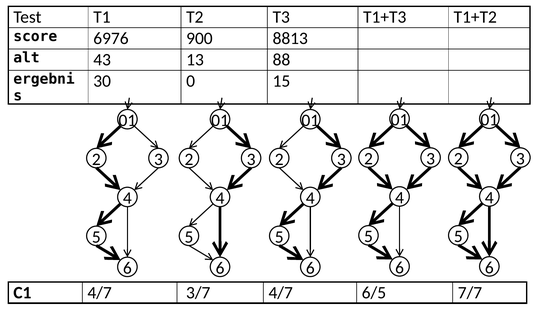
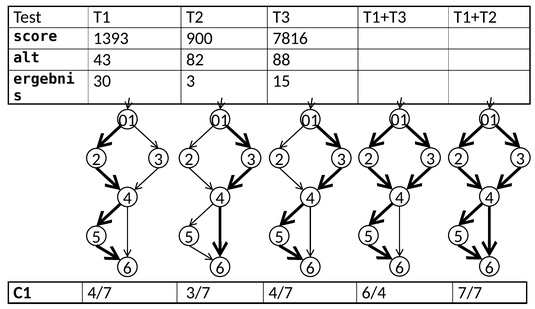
6976: 6976 -> 1393
8813: 8813 -> 7816
13: 13 -> 82
30 0: 0 -> 3
6/5: 6/5 -> 6/4
